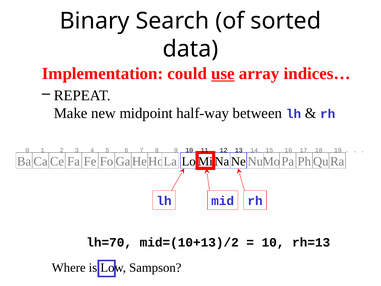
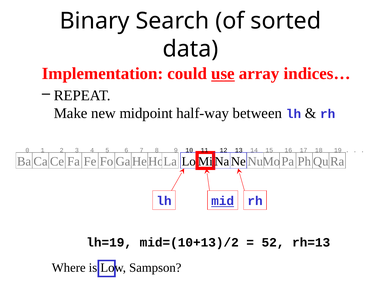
mid underline: none -> present
lh=70: lh=70 -> lh=19
10 at (273, 242): 10 -> 52
